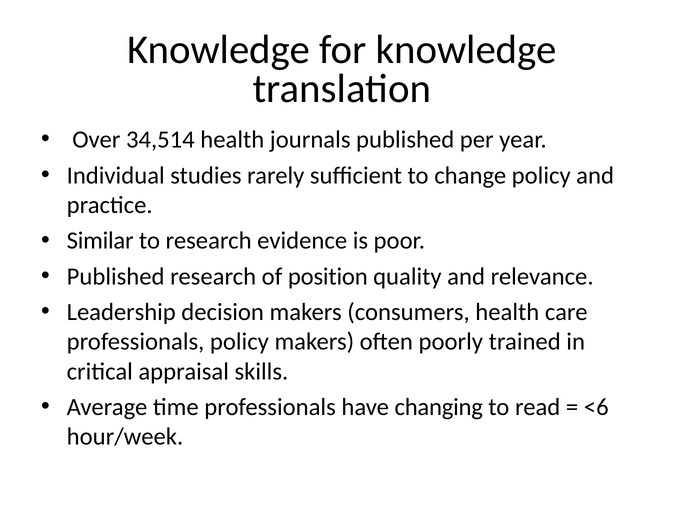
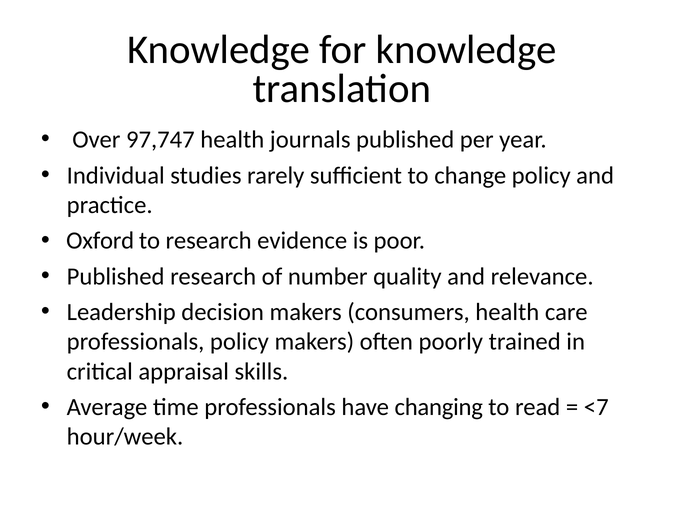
34,514: 34,514 -> 97,747
Similar: Similar -> Oxford
position: position -> number
<6: <6 -> <7
